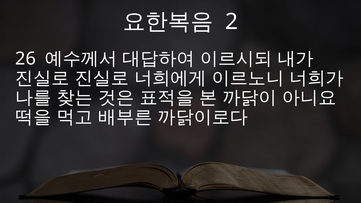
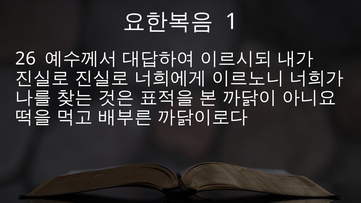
2: 2 -> 1
